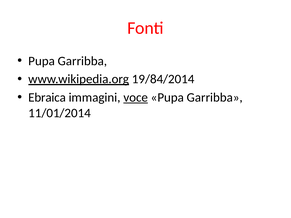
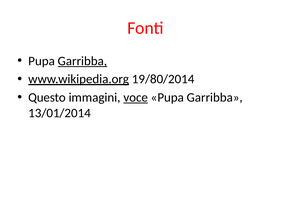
Garribba at (82, 61) underline: none -> present
19/84/2014: 19/84/2014 -> 19/80/2014
Ebraica: Ebraica -> Questo
11/01/2014: 11/01/2014 -> 13/01/2014
